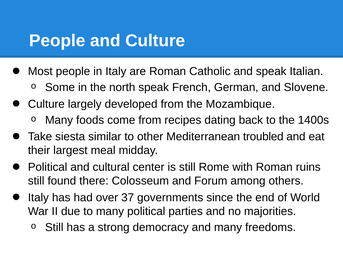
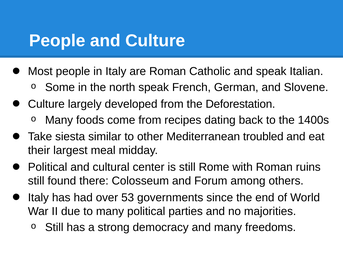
Mozambique: Mozambique -> Deforestation
37: 37 -> 53
